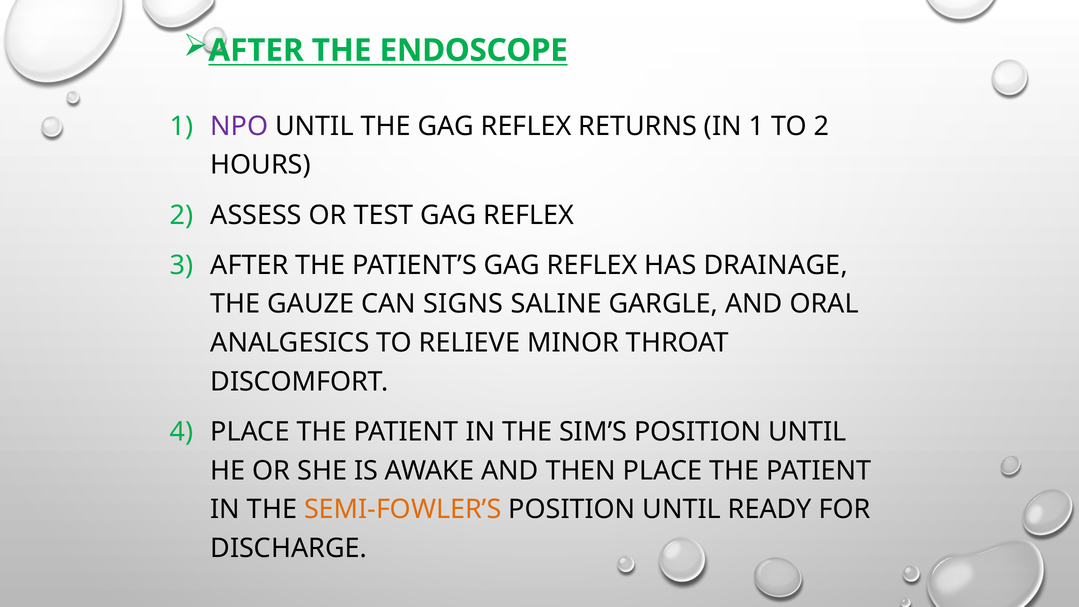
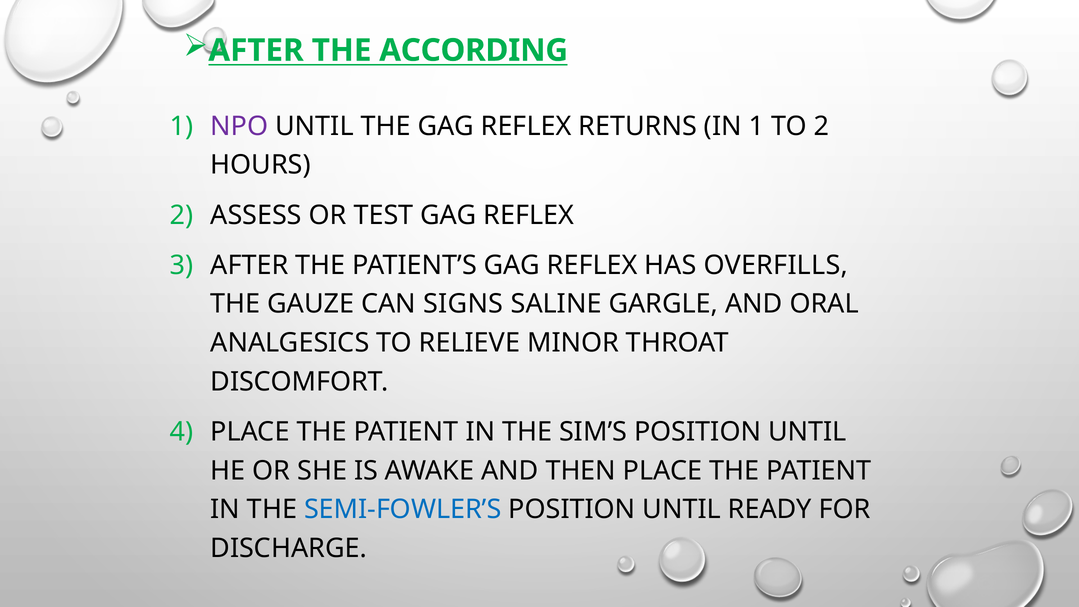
ENDOSCOPE: ENDOSCOPE -> ACCORDING
DRAINAGE: DRAINAGE -> OVERFILLS
SEMI-FOWLER’S colour: orange -> blue
